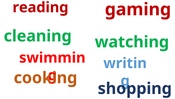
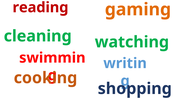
gaming colour: red -> orange
